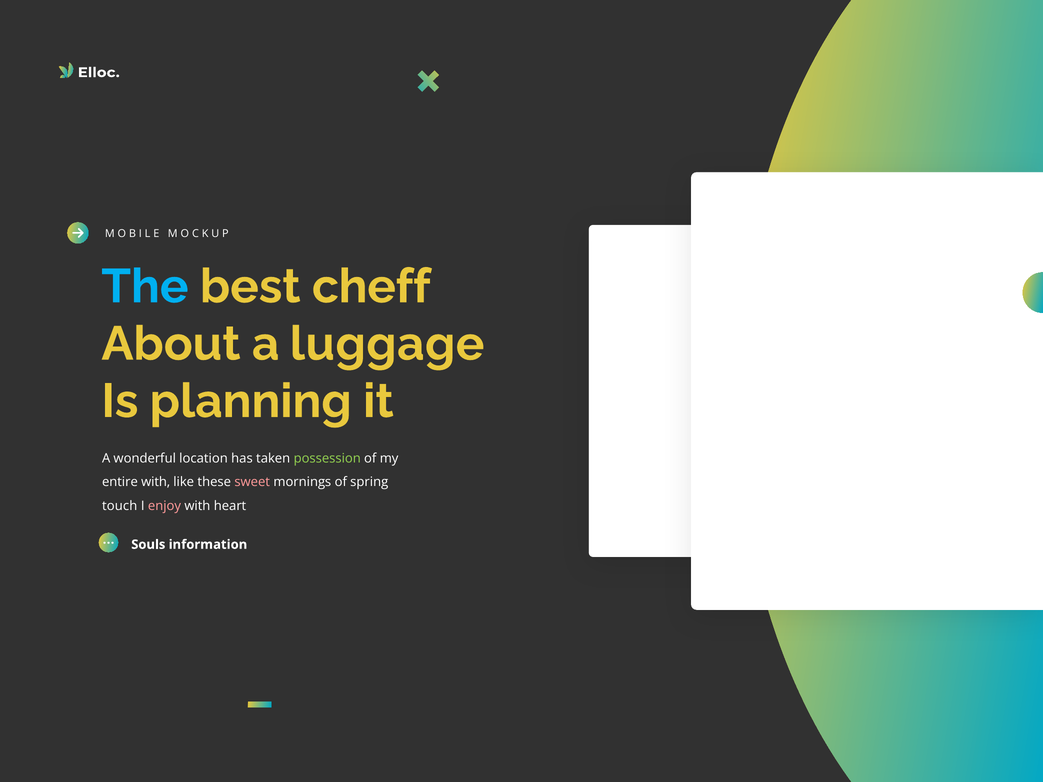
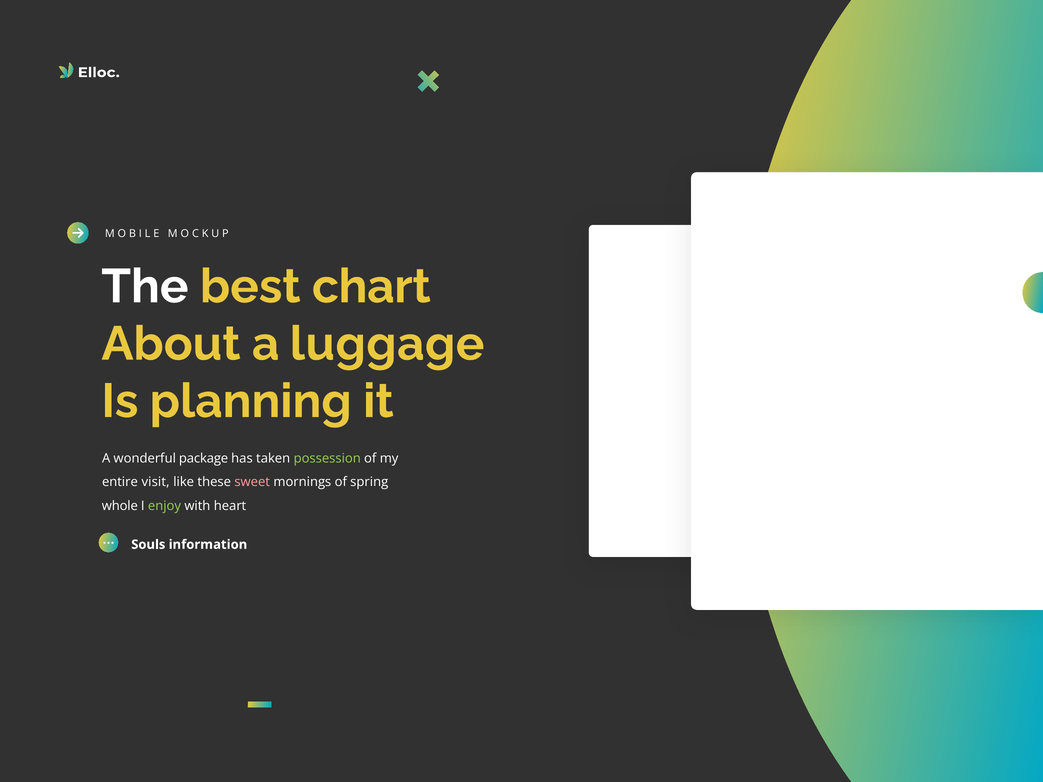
The colour: light blue -> white
cheff: cheff -> chart
location: location -> package
entire with: with -> visit
touch: touch -> whole
enjoy colour: pink -> light green
